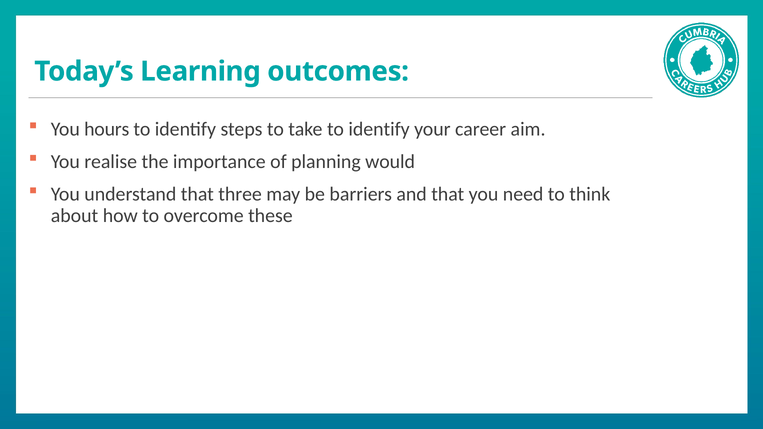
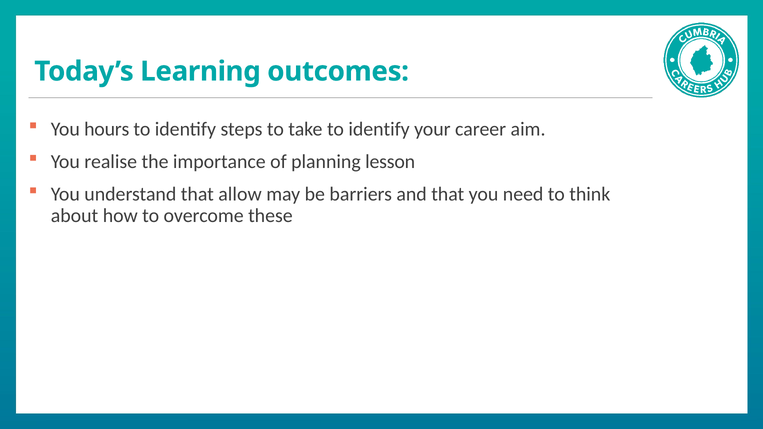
would: would -> lesson
three: three -> allow
